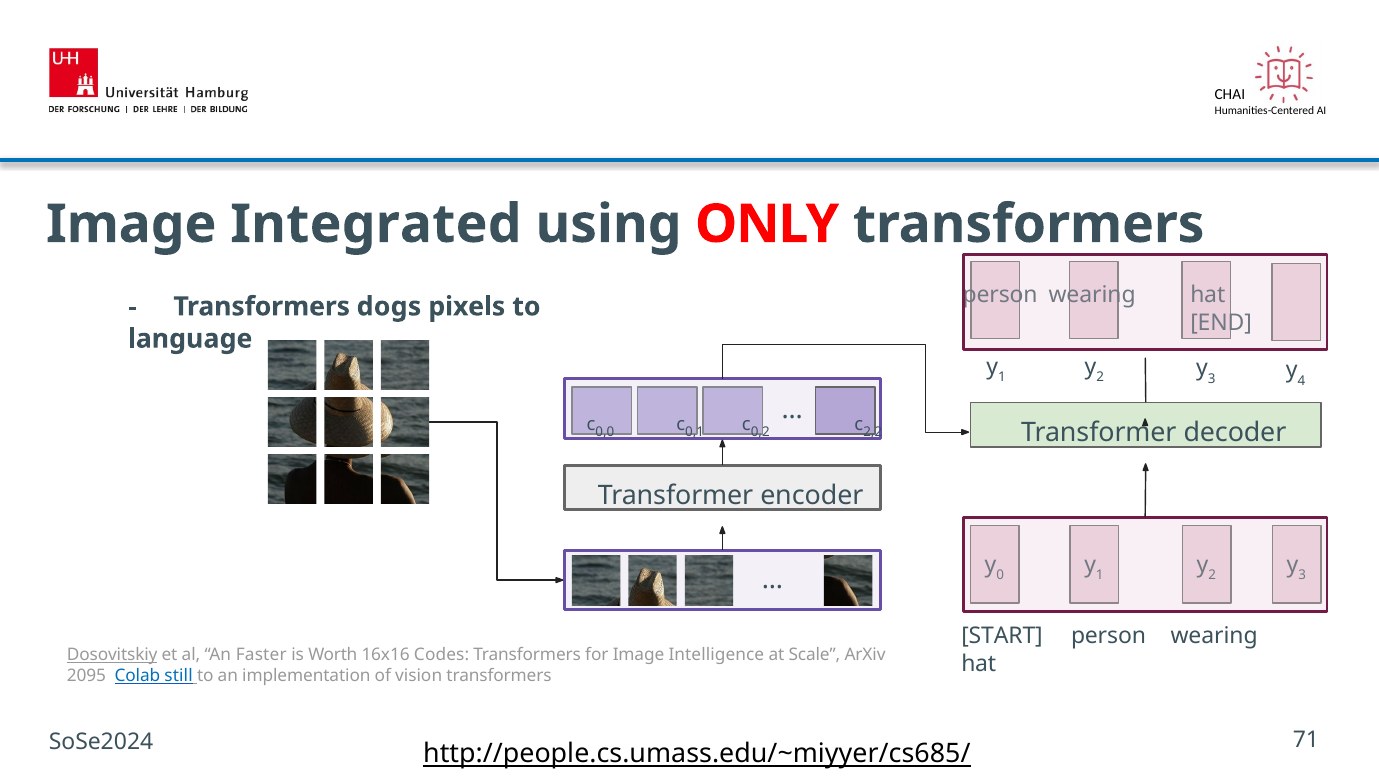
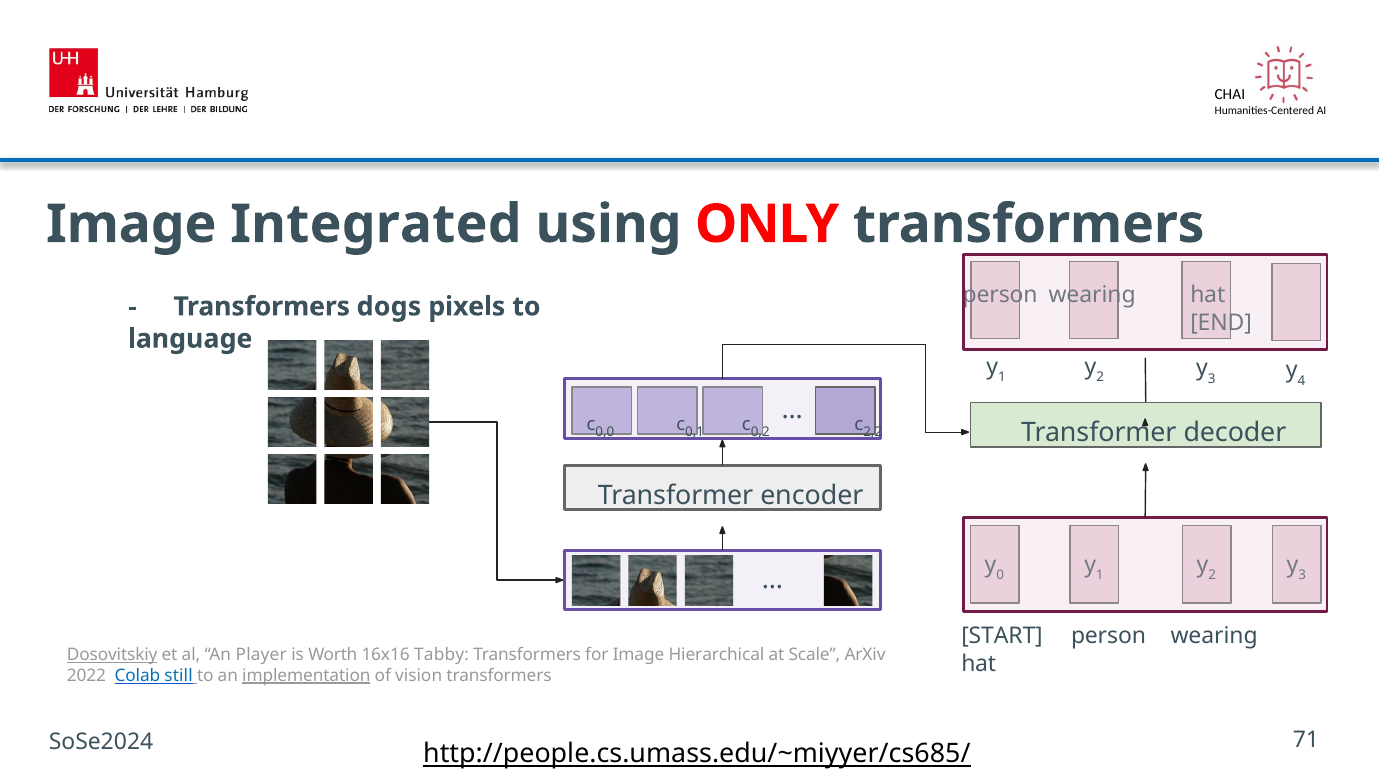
Faster: Faster -> Player
Codes: Codes -> Tabby
Intelligence: Intelligence -> Hierarchical
2095: 2095 -> 2022
implementation underline: none -> present
